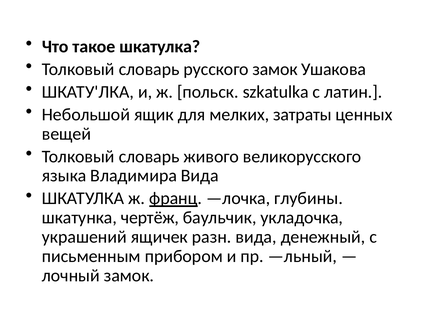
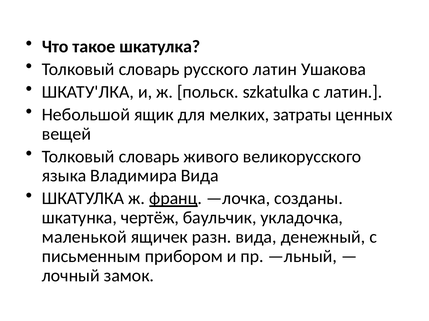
русского замок: замок -> латин
глубины: глубины -> созданы
украшений: украшений -> маленькой
